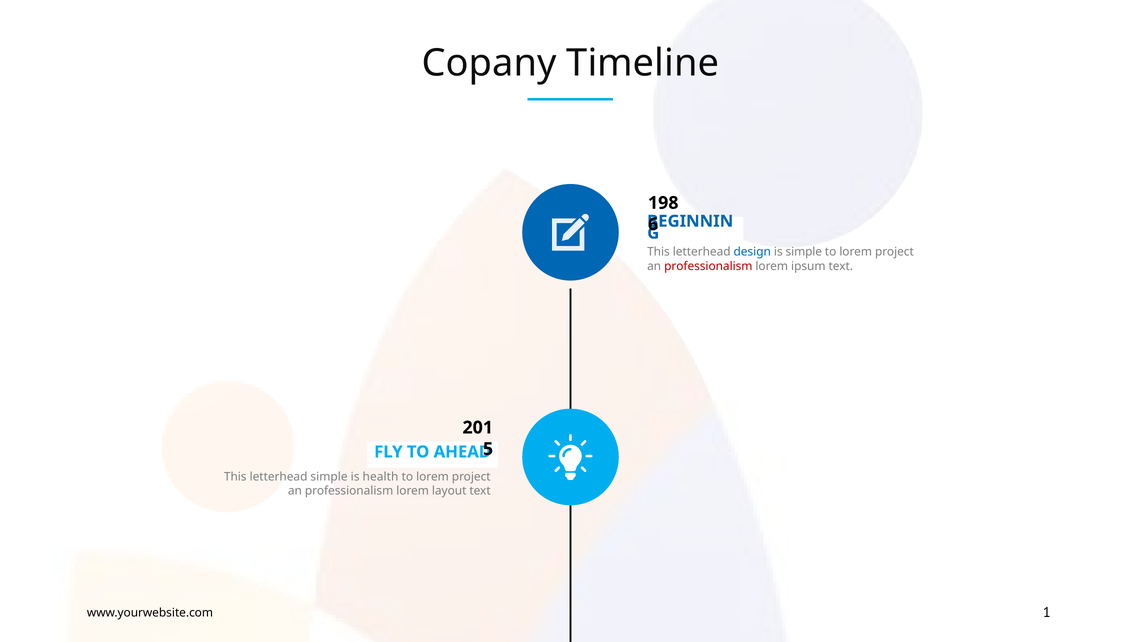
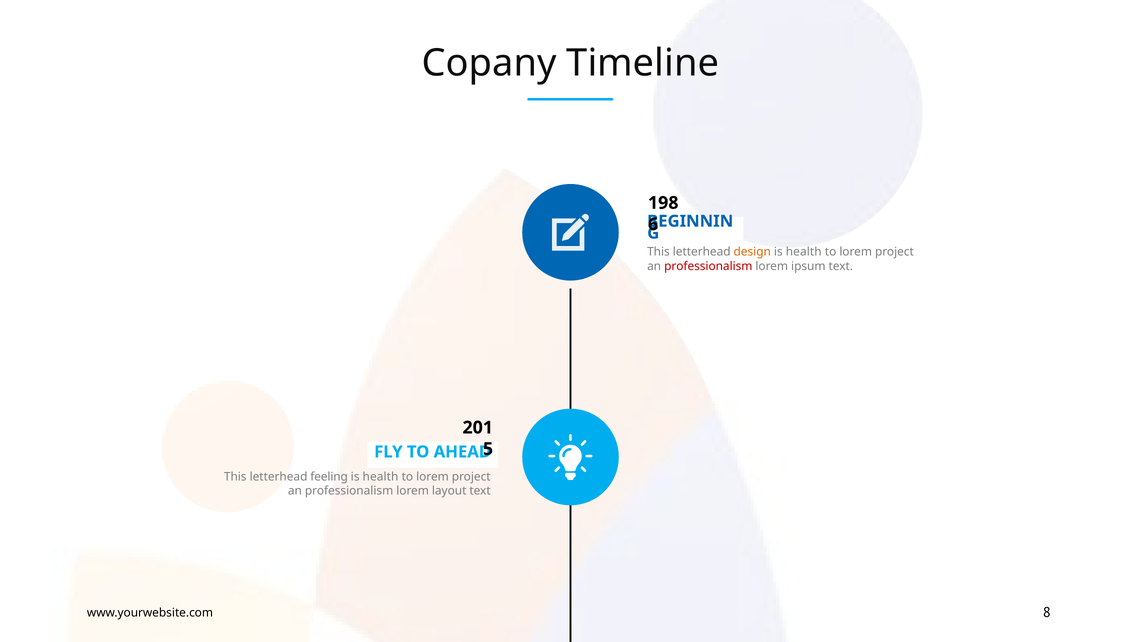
design colour: blue -> orange
simple at (804, 252): simple -> health
letterhead simple: simple -> feeling
1: 1 -> 8
